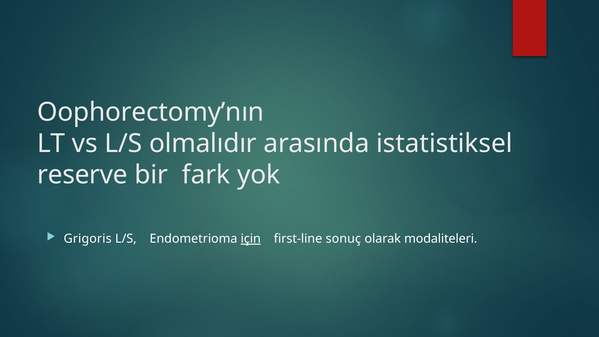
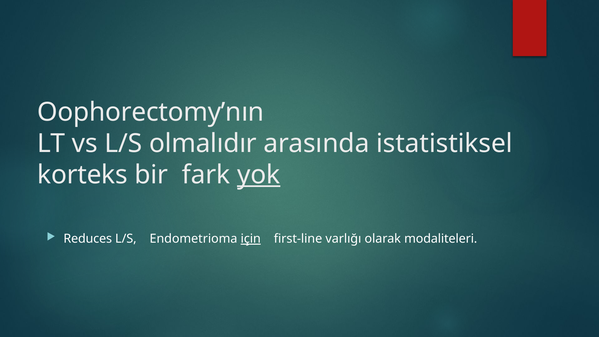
reserve: reserve -> korteks
yok underline: none -> present
Grigoris: Grigoris -> Reduces
sonuç: sonuç -> varlığı
